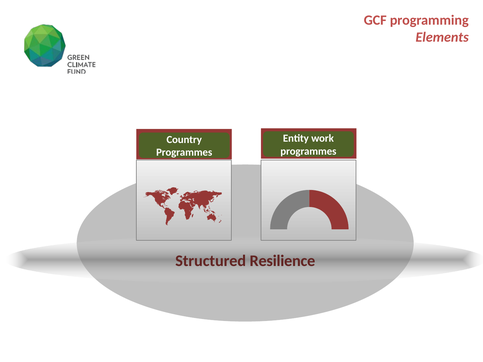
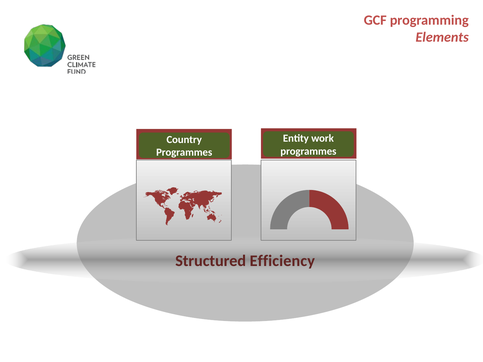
Resilience: Resilience -> Efficiency
